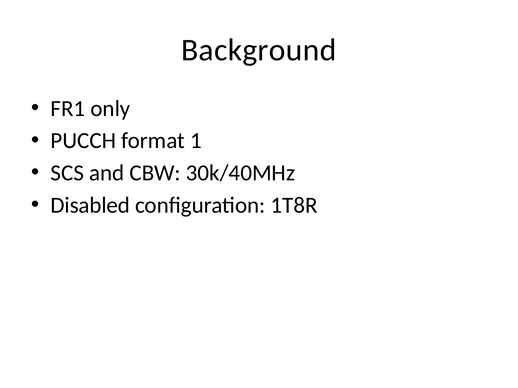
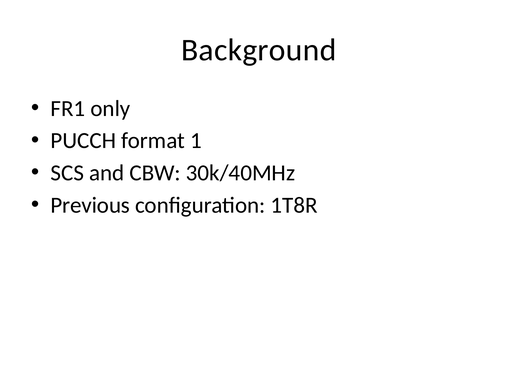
Disabled: Disabled -> Previous
